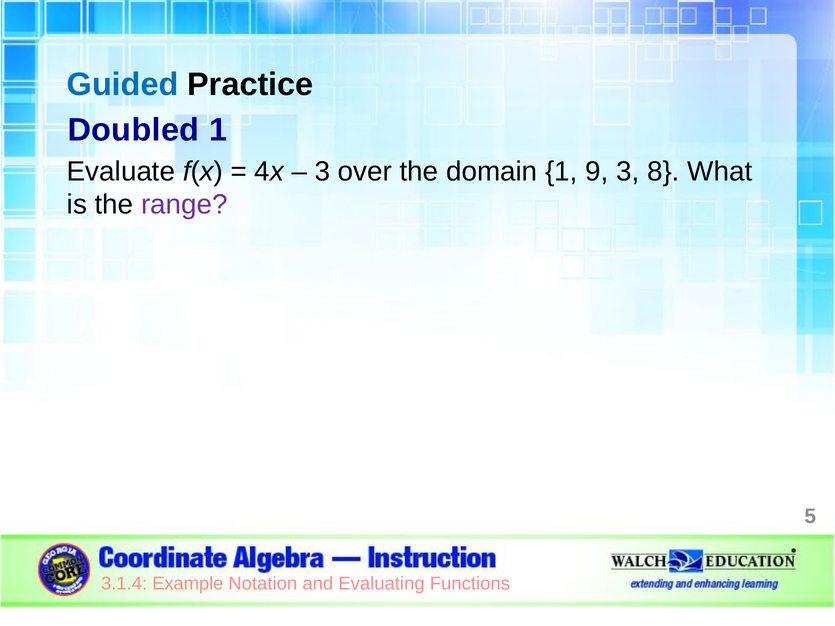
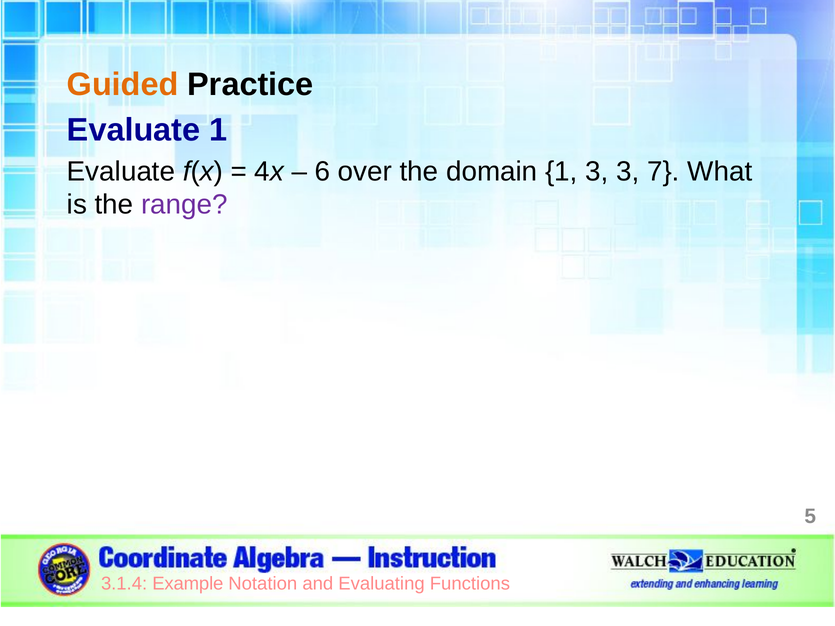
Guided colour: blue -> orange
Doubled at (133, 130): Doubled -> Evaluate
3 at (322, 171): 3 -> 6
1 9: 9 -> 3
8: 8 -> 7
